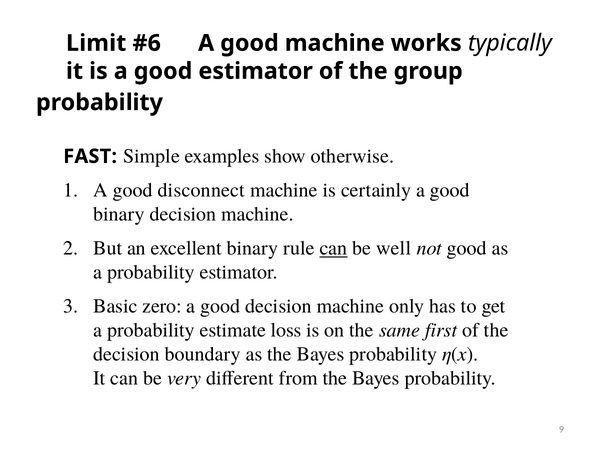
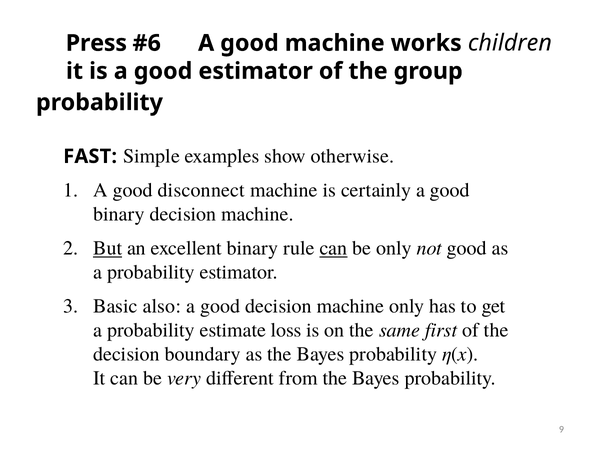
Limit: Limit -> Press
typically: typically -> children
But underline: none -> present
be well: well -> only
zero: zero -> also
